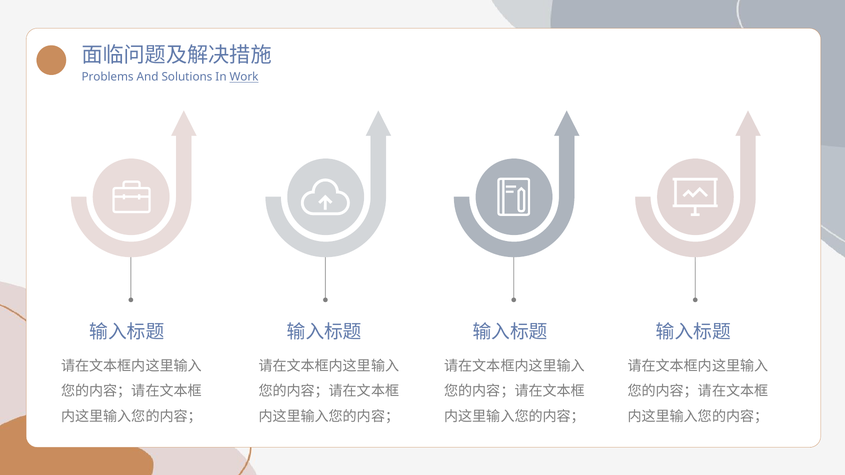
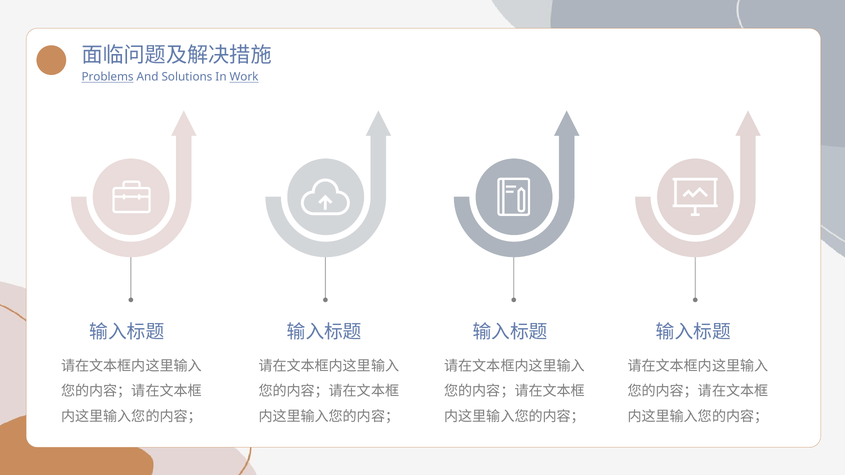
Problems underline: none -> present
